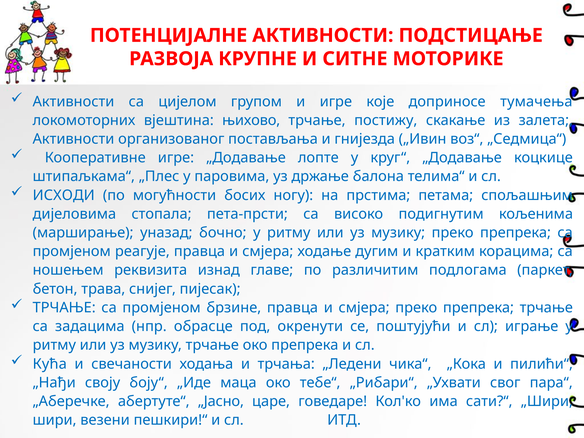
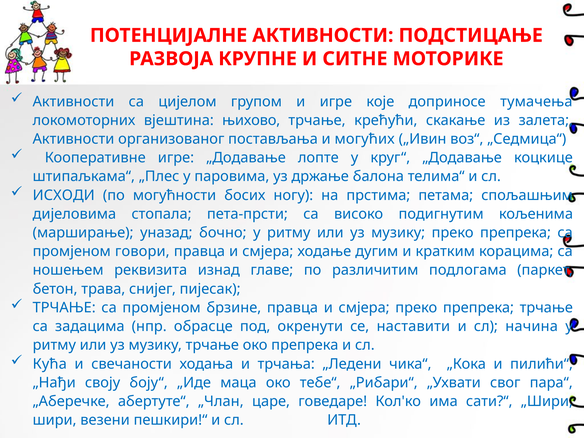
постижу: постижу -> крећући
гнијезда: гнијезда -> могућих
реагује: реагује -> говори
поштујући: поштујући -> наставити
играње: играње -> начина
„Јасно: „Јасно -> „Члан
